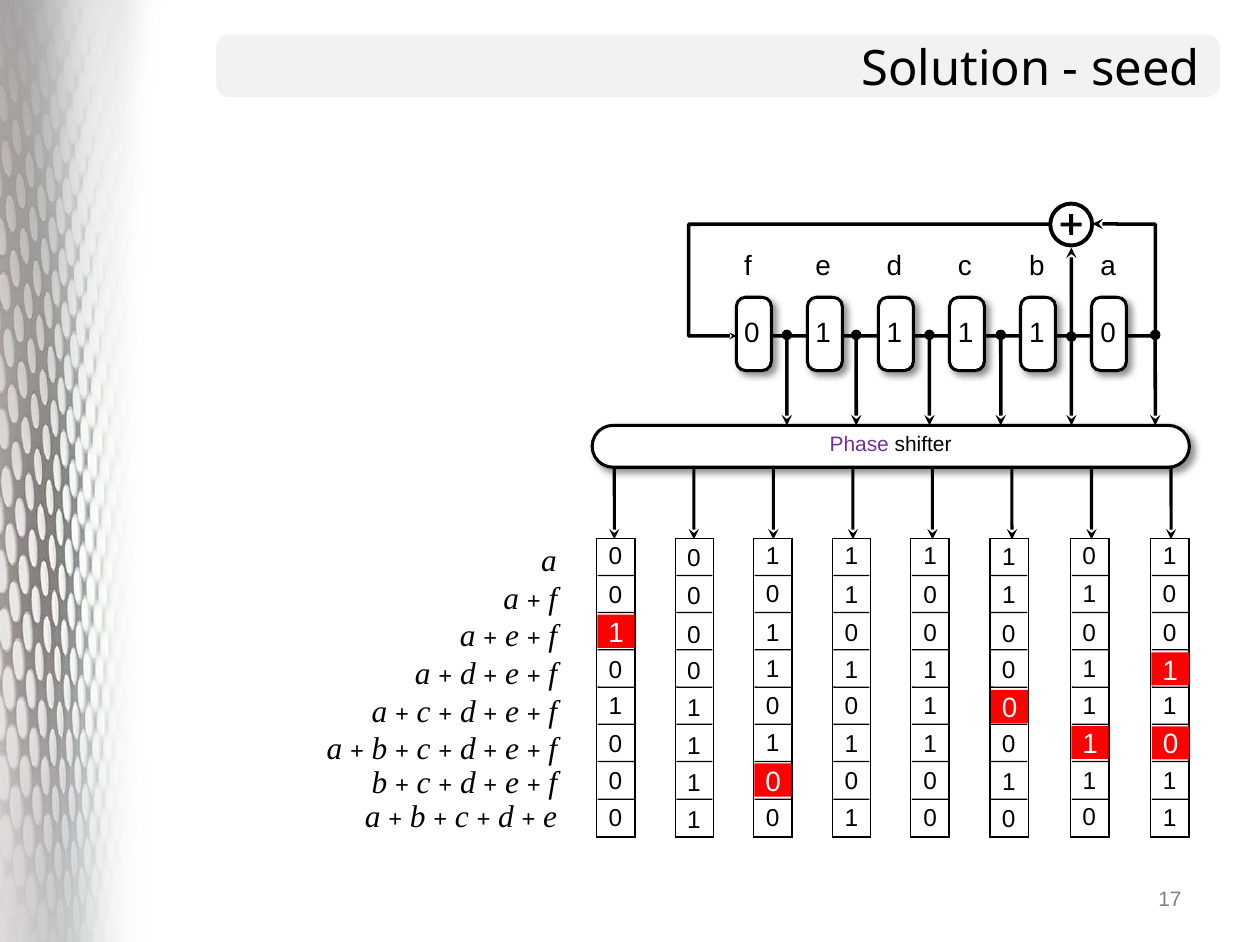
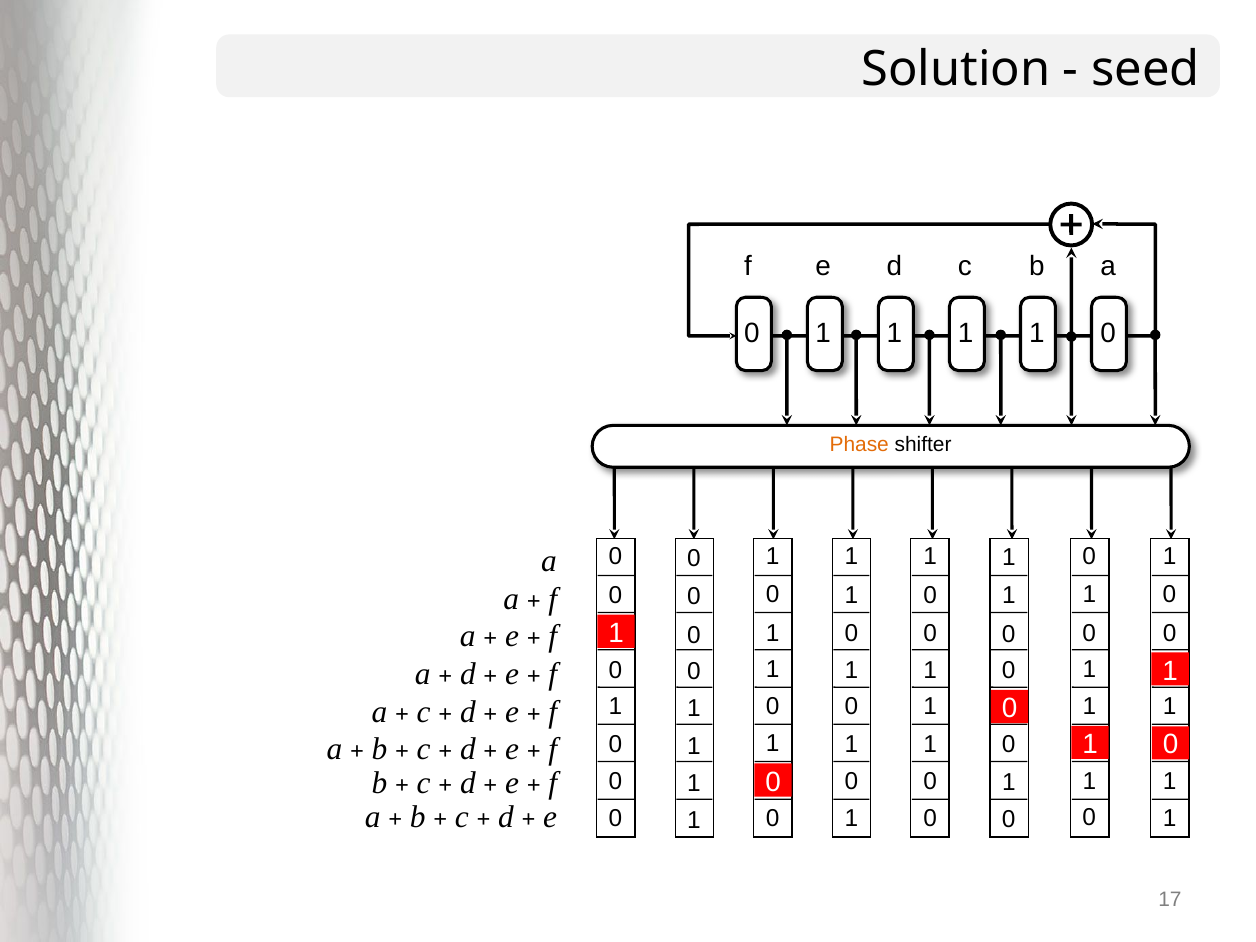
Phase colour: purple -> orange
